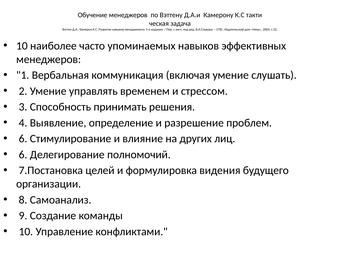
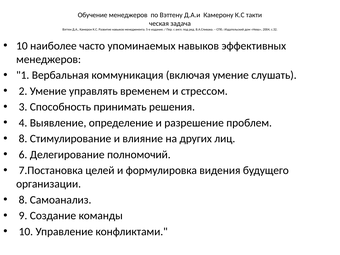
6 at (23, 139): 6 -> 8
